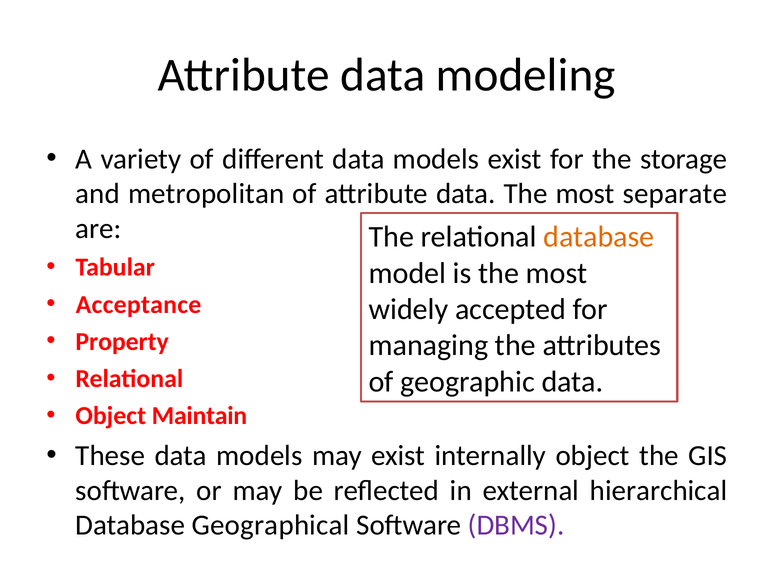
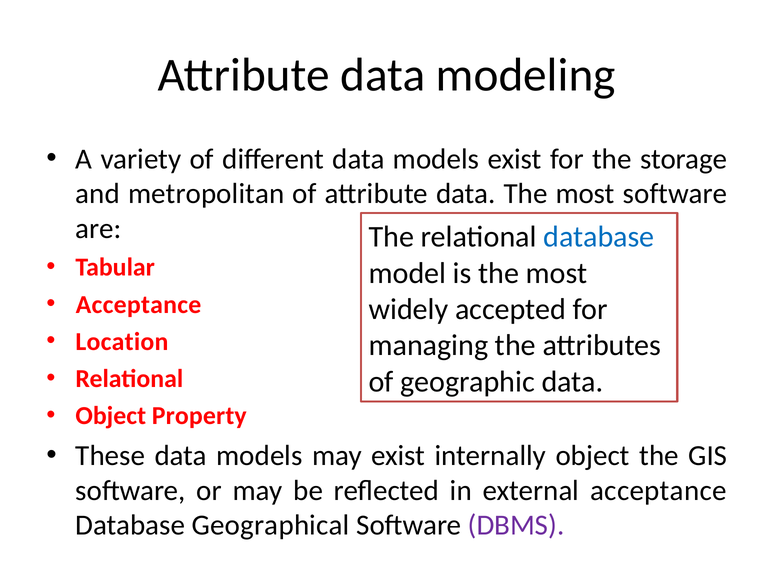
most separate: separate -> software
database at (599, 237) colour: orange -> blue
Property: Property -> Location
Maintain: Maintain -> Property
external hierarchical: hierarchical -> acceptance
